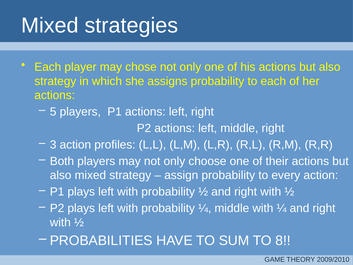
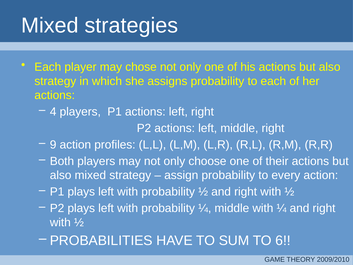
5: 5 -> 4
3: 3 -> 9
8: 8 -> 6
